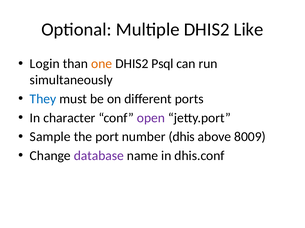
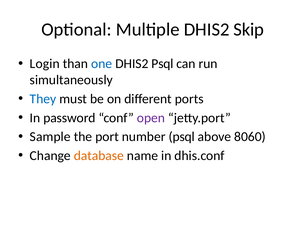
Like: Like -> Skip
one colour: orange -> blue
character: character -> password
number dhis: dhis -> psql
8009: 8009 -> 8060
database colour: purple -> orange
